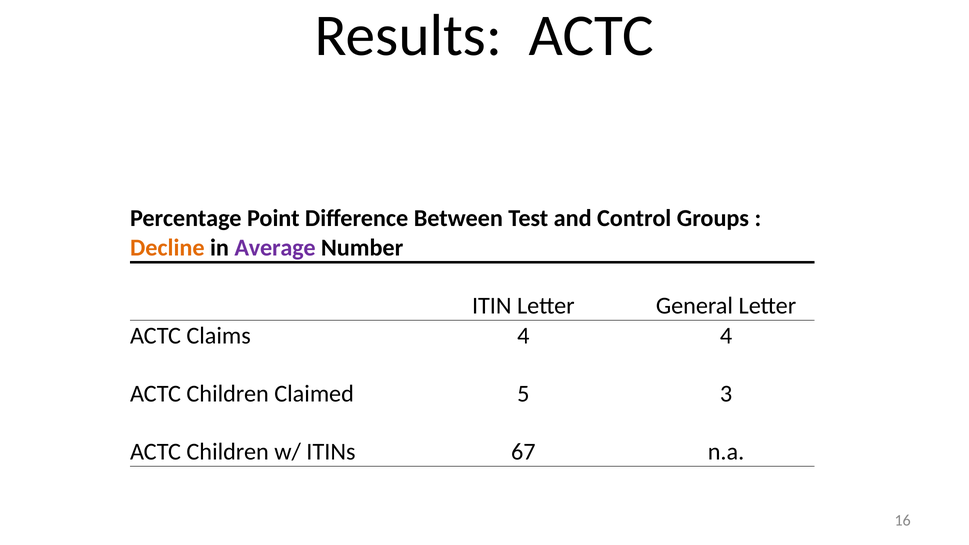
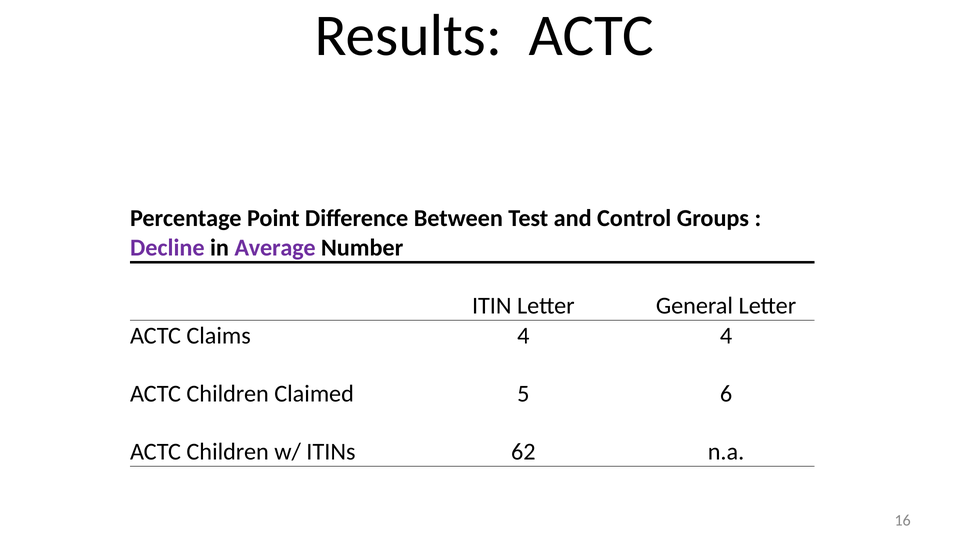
Decline colour: orange -> purple
3: 3 -> 6
67: 67 -> 62
